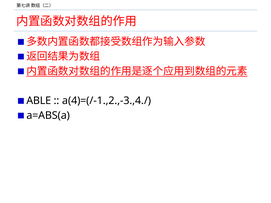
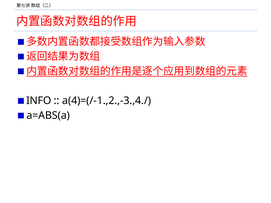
ABLE: ABLE -> INFO
